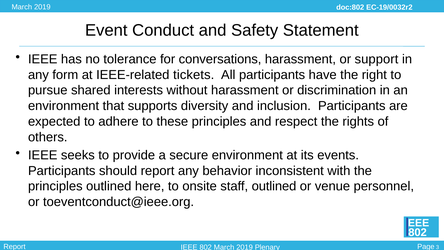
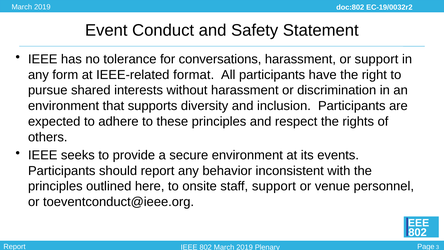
tickets: tickets -> format
staff outlined: outlined -> support
